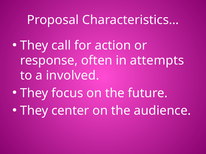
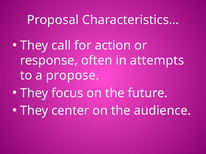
involved: involved -> propose
